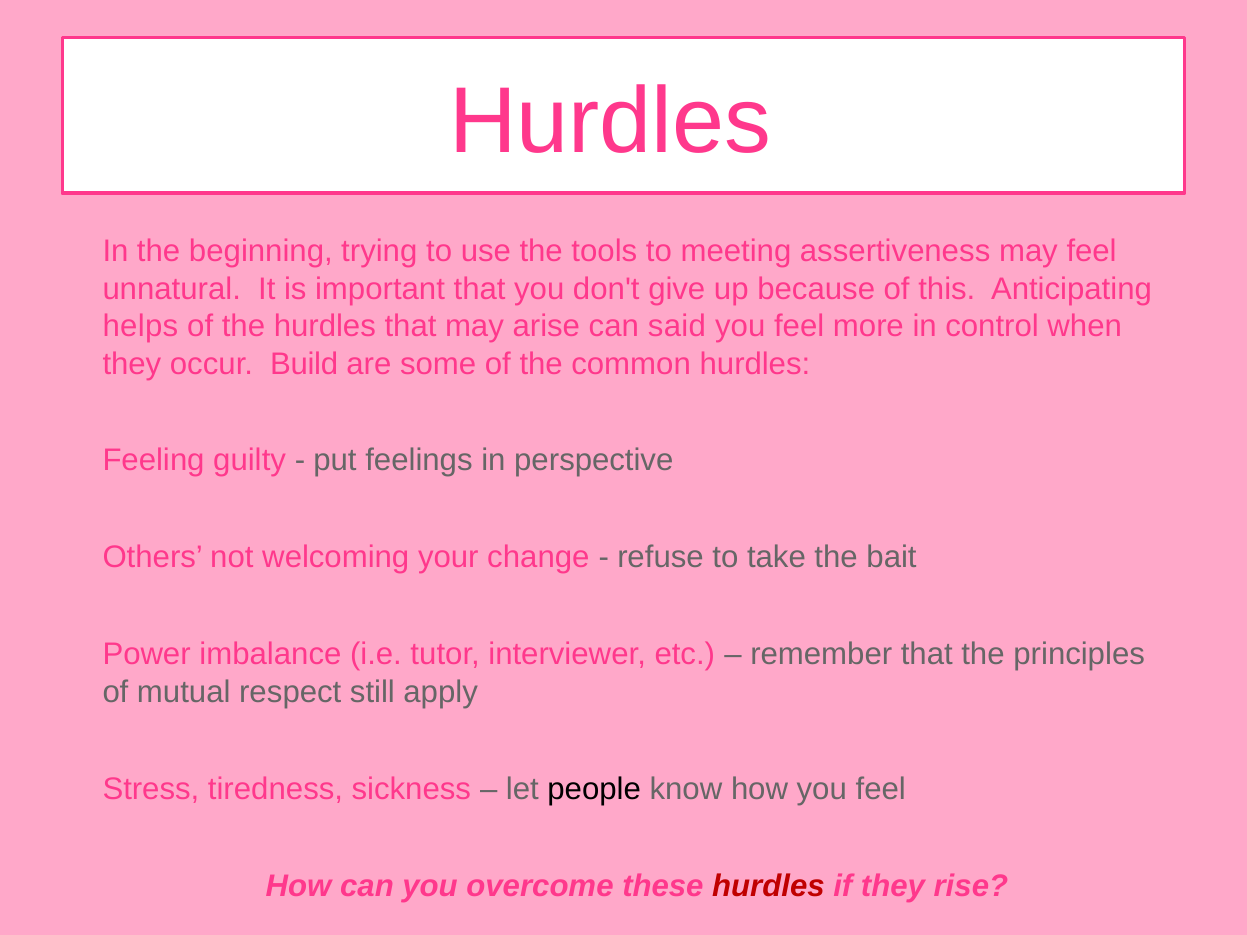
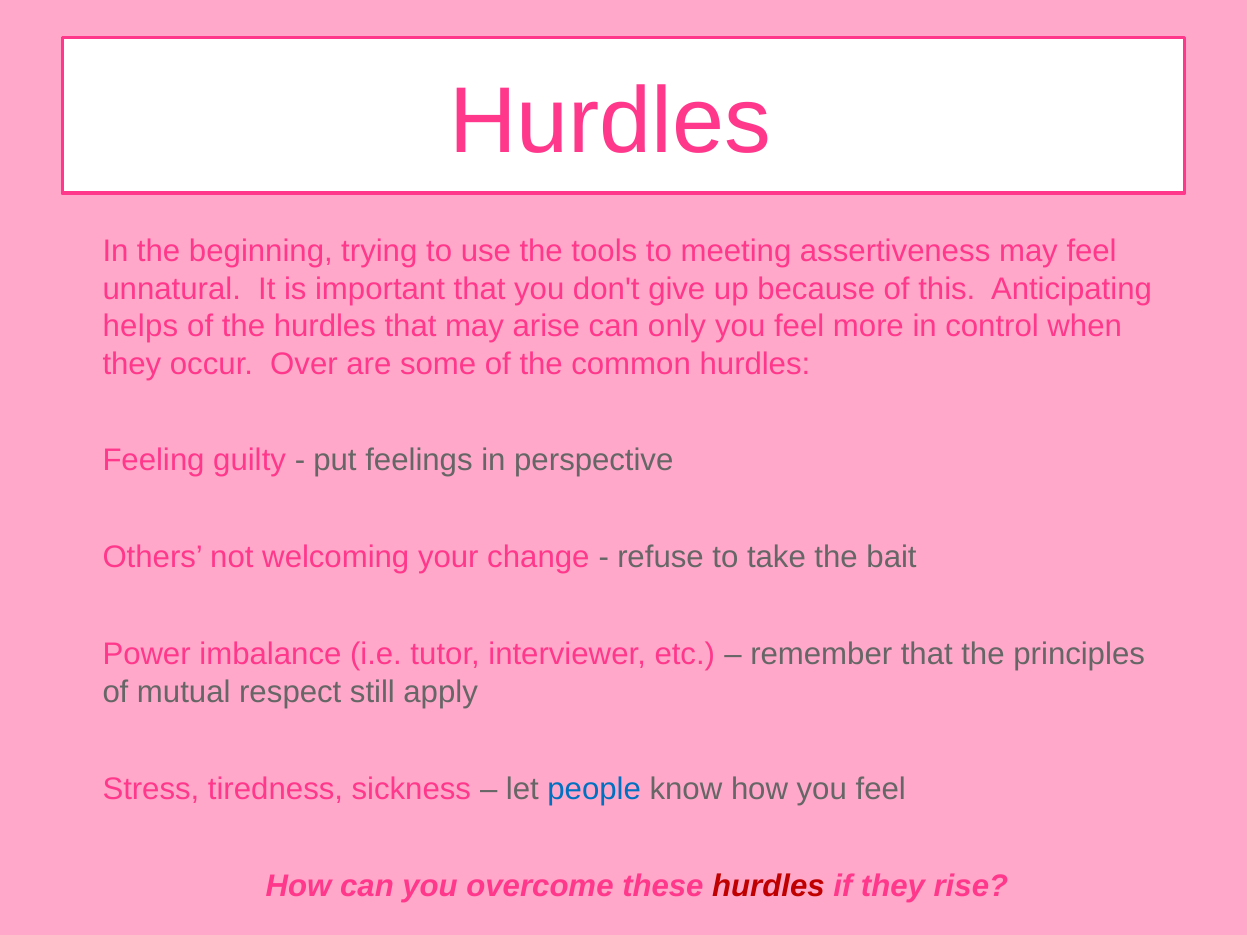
said: said -> only
Build: Build -> Over
people colour: black -> blue
